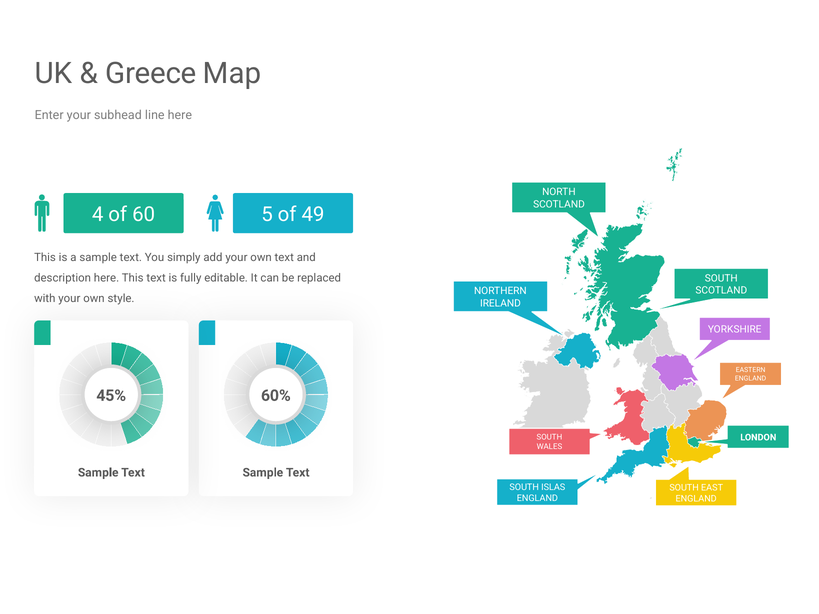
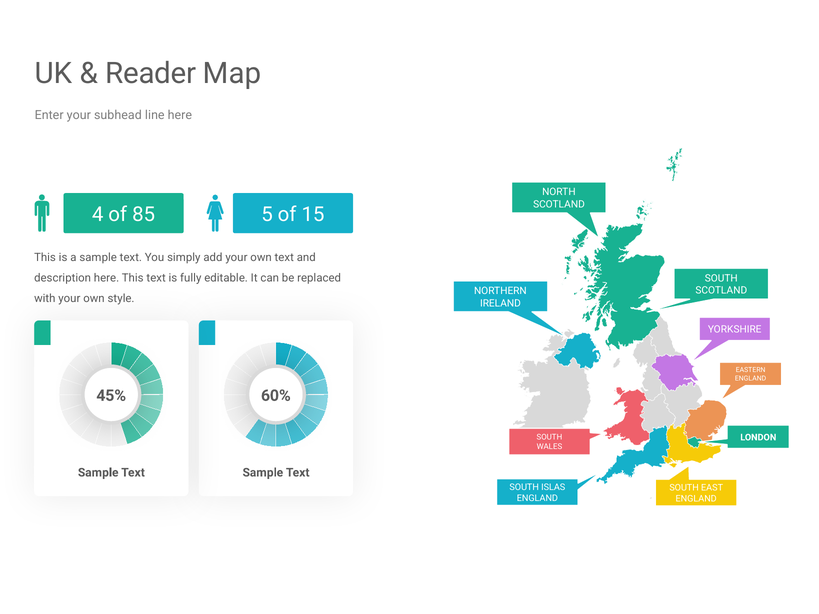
Greece: Greece -> Reader
60: 60 -> 85
49: 49 -> 15
